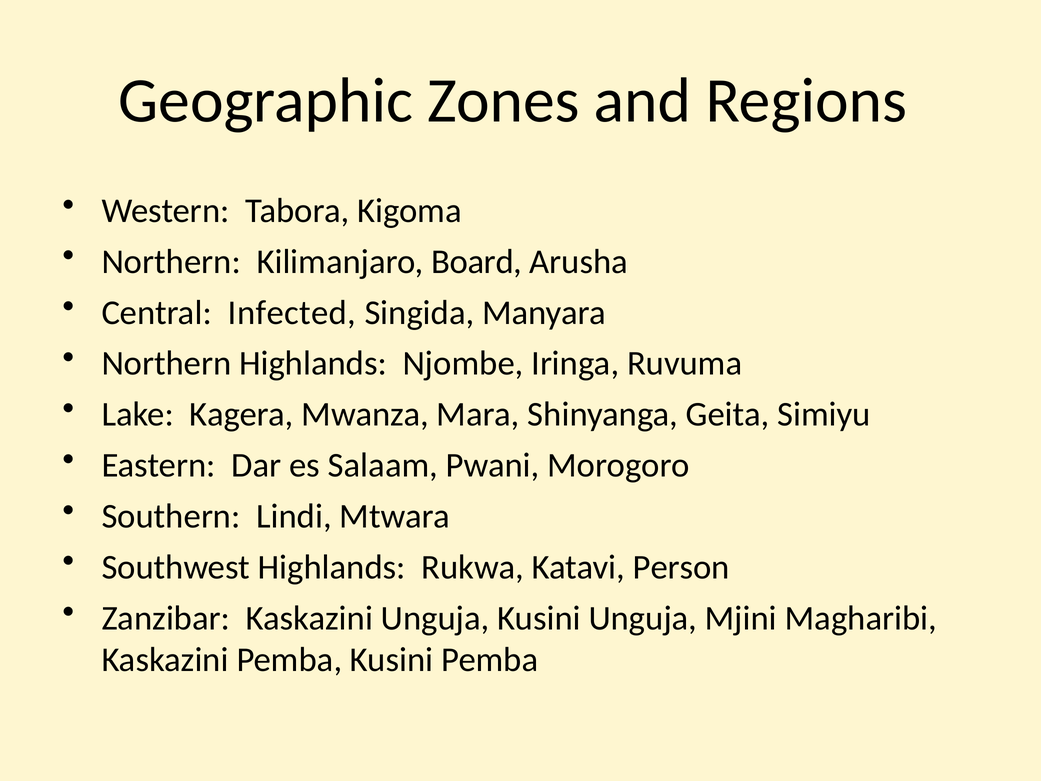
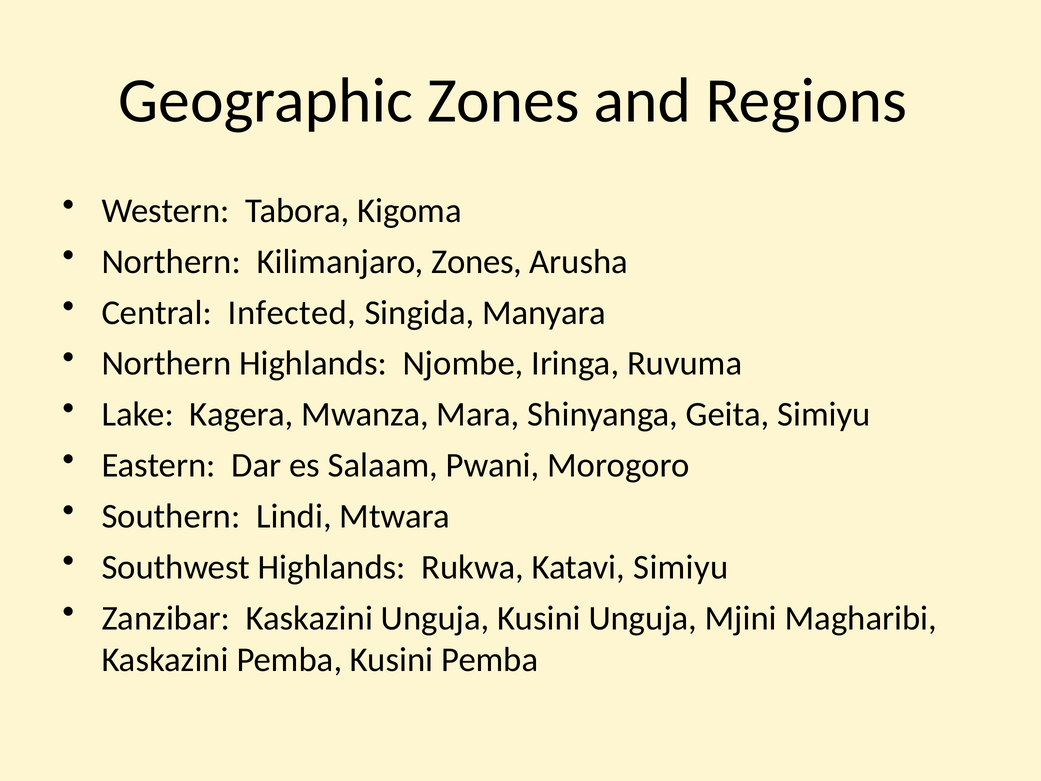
Kilimanjaro Board: Board -> Zones
Katavi Person: Person -> Simiyu
